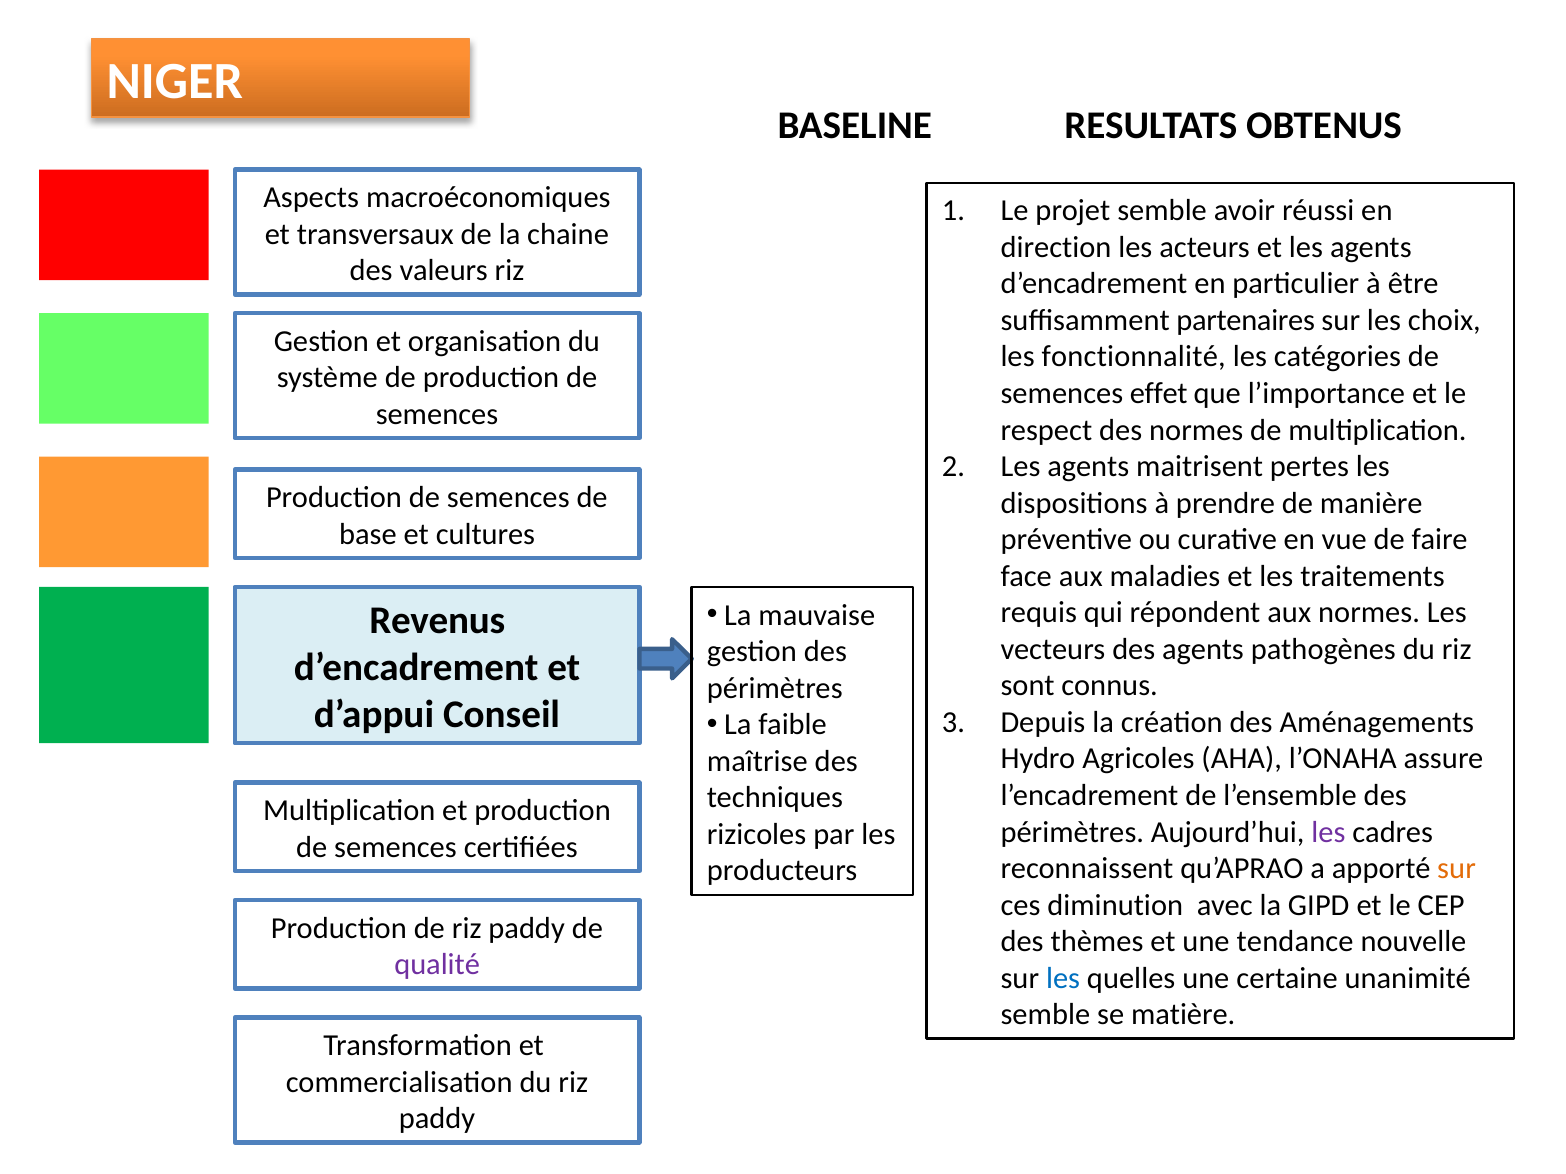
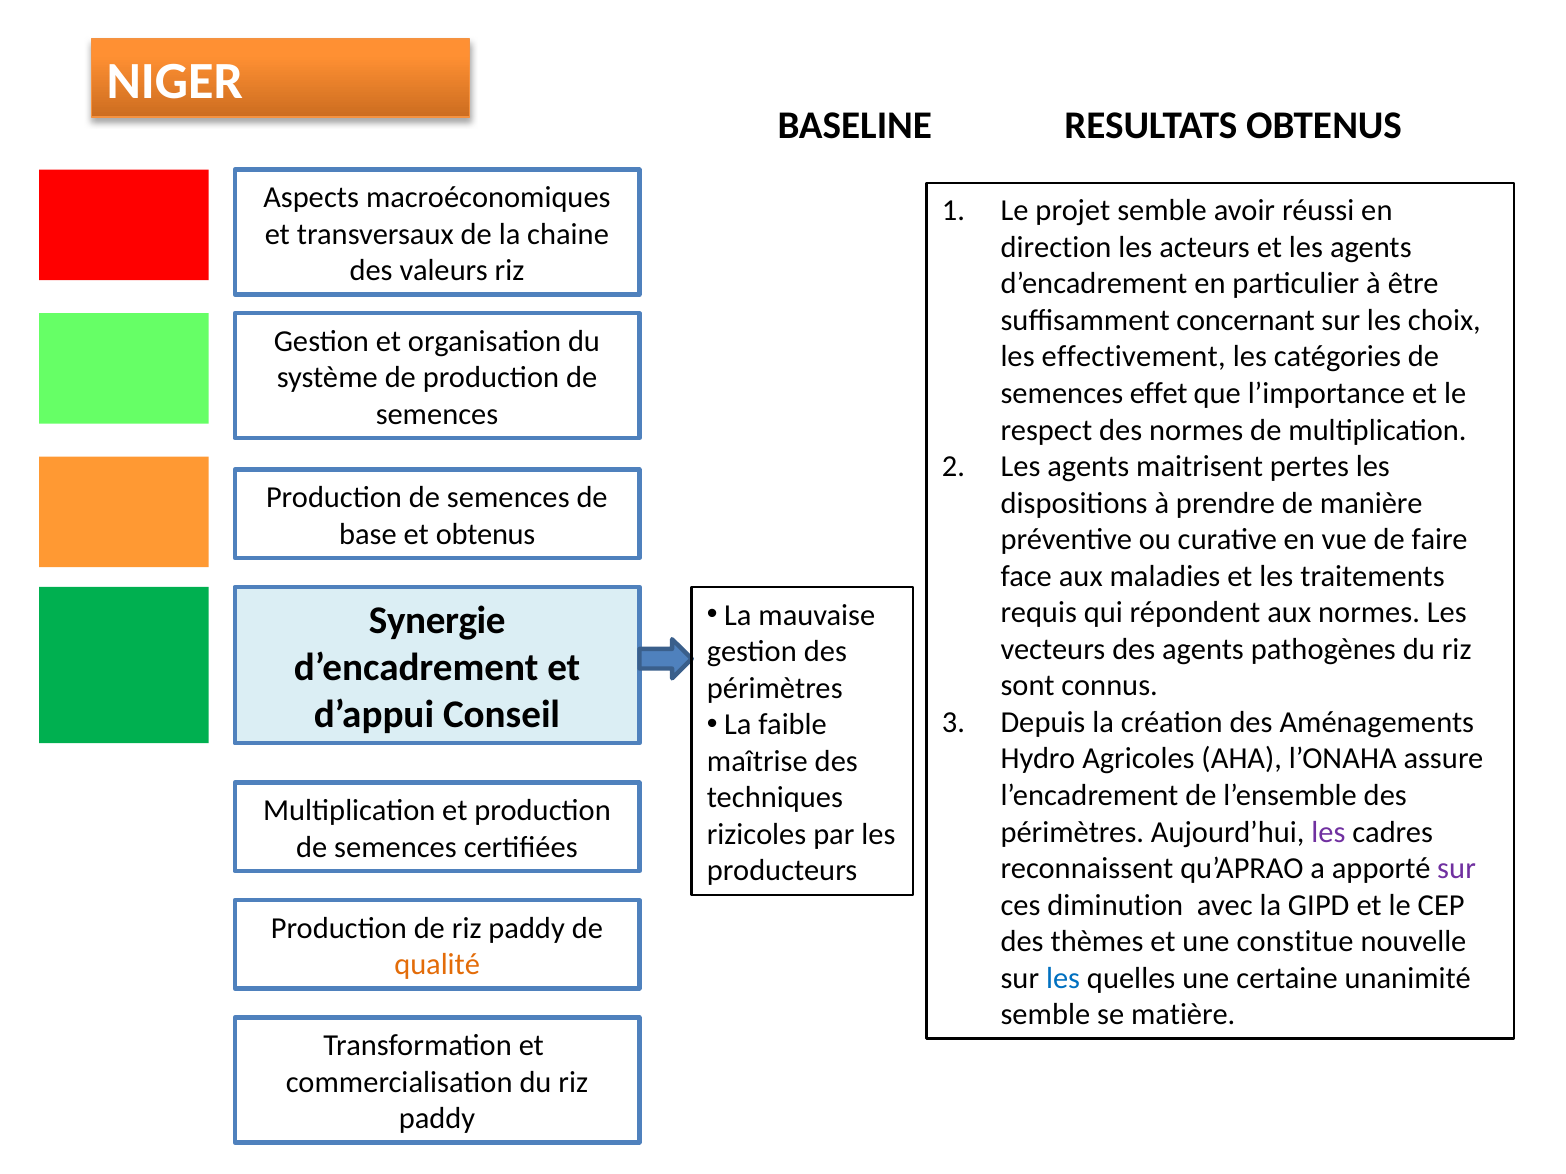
partenaires: partenaires -> concernant
fonctionnalité: fonctionnalité -> effectivement
et cultures: cultures -> obtenus
Revenus: Revenus -> Synergie
sur at (1457, 869) colour: orange -> purple
tendance: tendance -> constitue
qualité colour: purple -> orange
